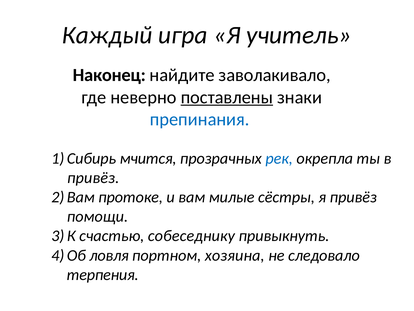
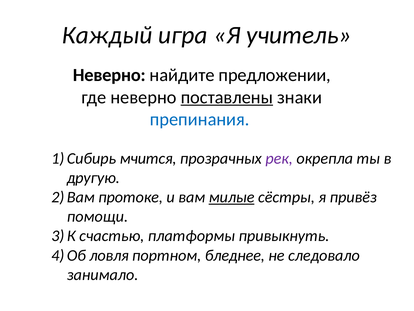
Наконец at (109, 75): Наконец -> Неверно
заволакивало: заволакивало -> предложении
рек colour: blue -> purple
привёз at (93, 178): привёз -> другую
милые underline: none -> present
собеседнику: собеседнику -> платформы
хозяина: хозяина -> бледнее
терпения: терпения -> занимало
